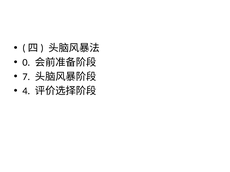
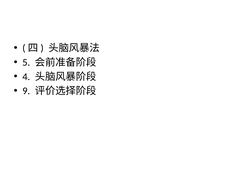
0: 0 -> 5
7: 7 -> 4
4: 4 -> 9
